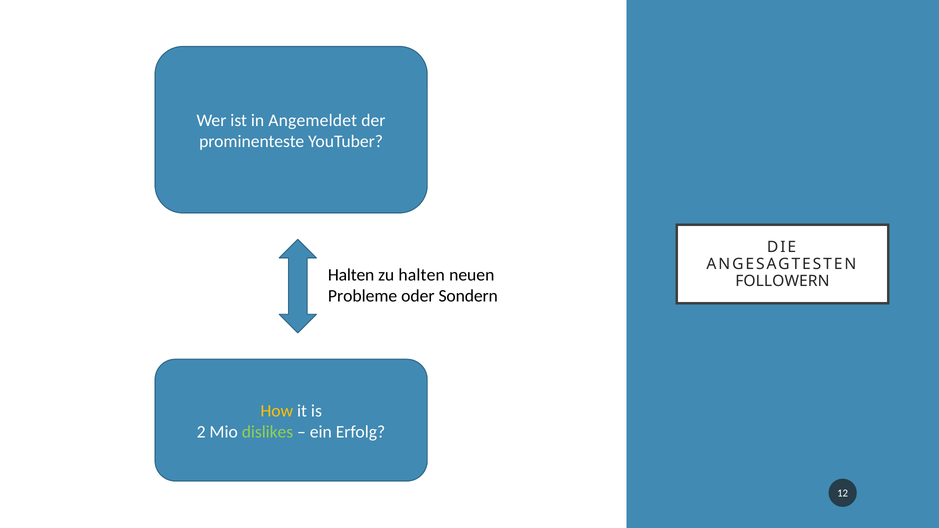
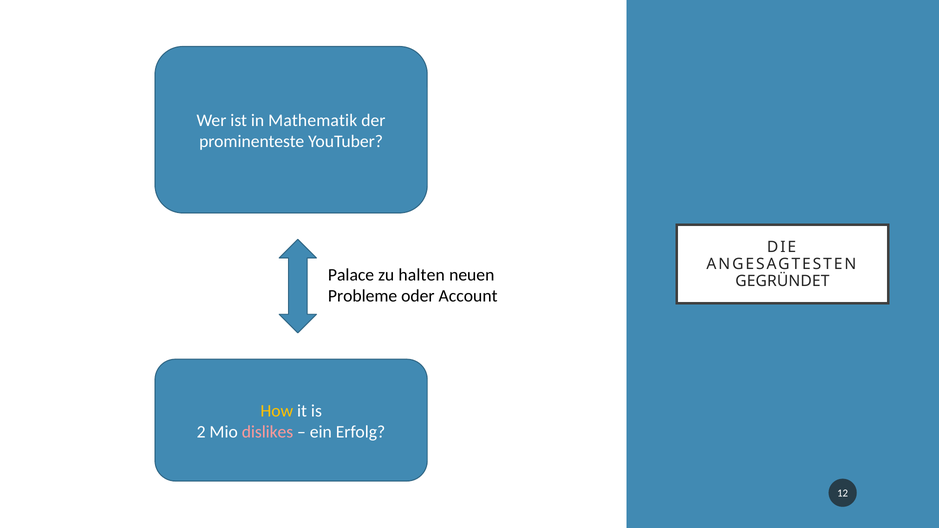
Angemeldet: Angemeldet -> Mathematik
Halten at (351, 275): Halten -> Palace
FOLLOWERN: FOLLOWERN -> GEGRÜNDET
Sondern: Sondern -> Account
dislikes colour: light green -> pink
